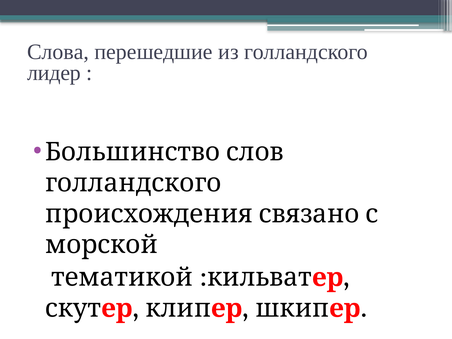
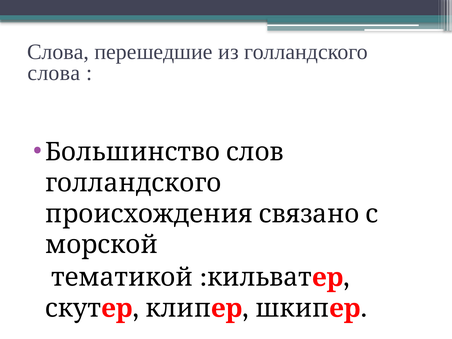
лидер at (54, 73): лидер -> слова
